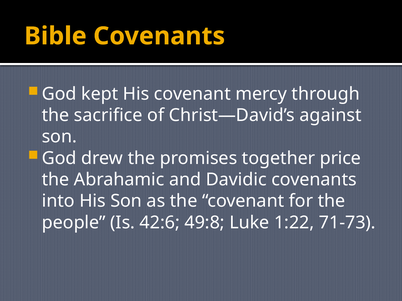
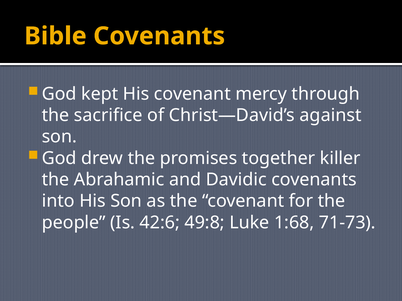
price: price -> killer
1:22: 1:22 -> 1:68
